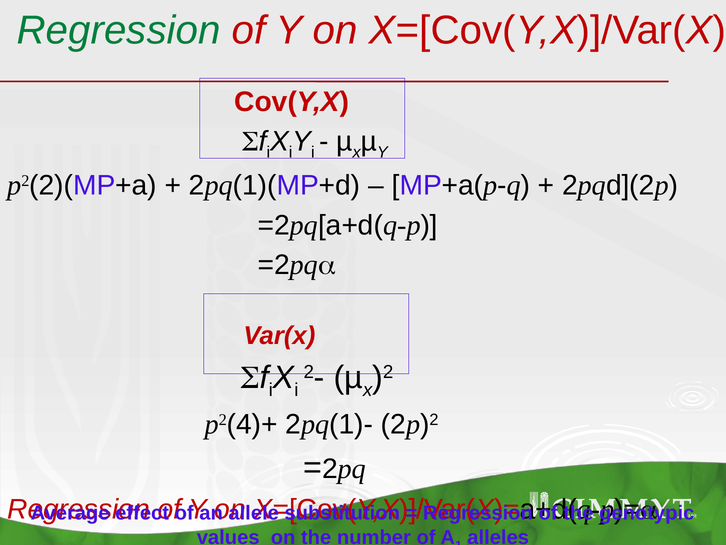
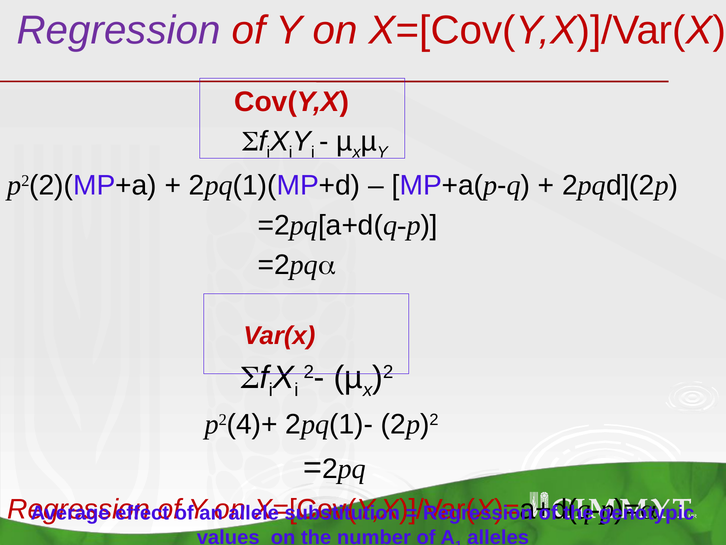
Regression at (119, 31) colour: green -> purple
